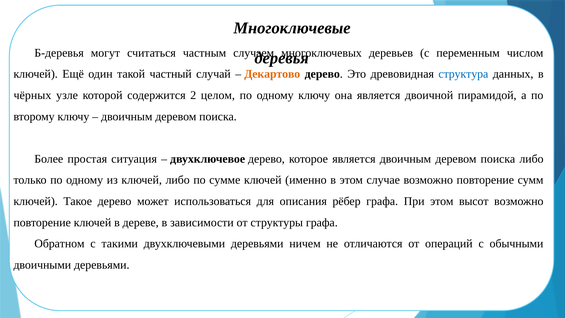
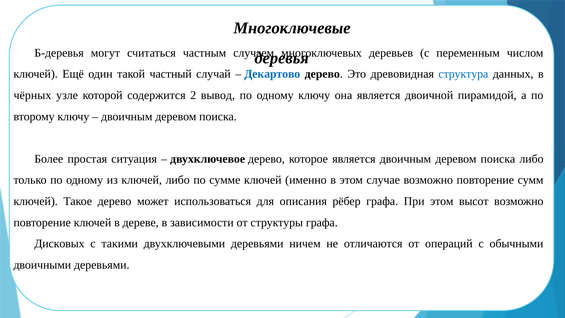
Декартово colour: orange -> blue
целом: целом -> вывод
Обратном: Обратном -> Дисковых
